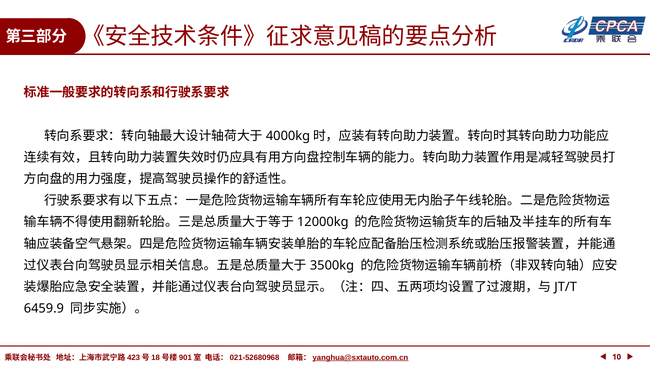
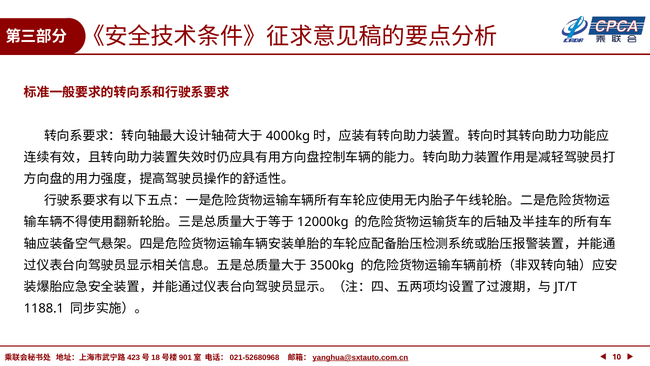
6459.9: 6459.9 -> 1188.1
